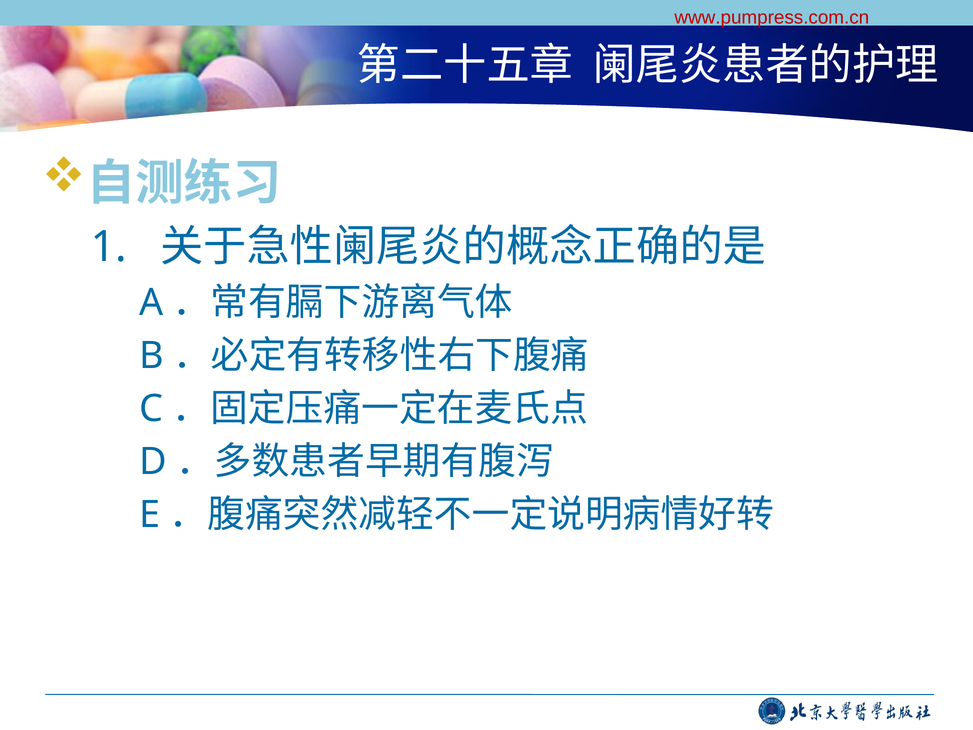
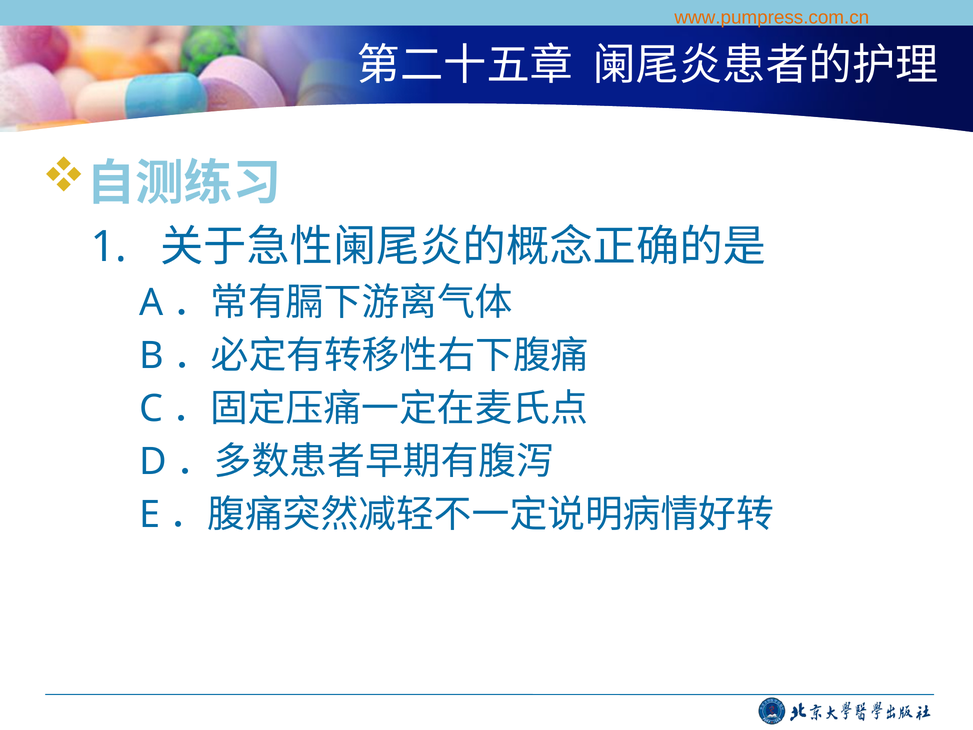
www.pumpress.com.cn colour: red -> orange
